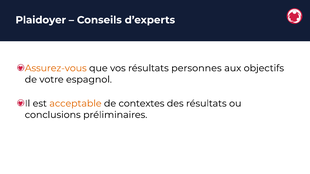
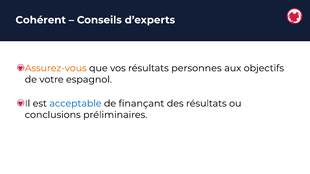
Plaidoyer: Plaidoyer -> Cohérent
acceptable colour: orange -> blue
contextes: contextes -> finançant
